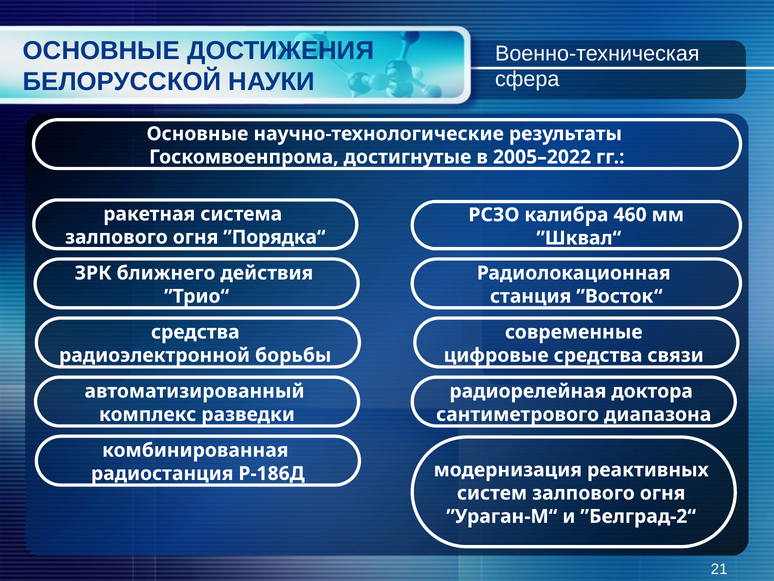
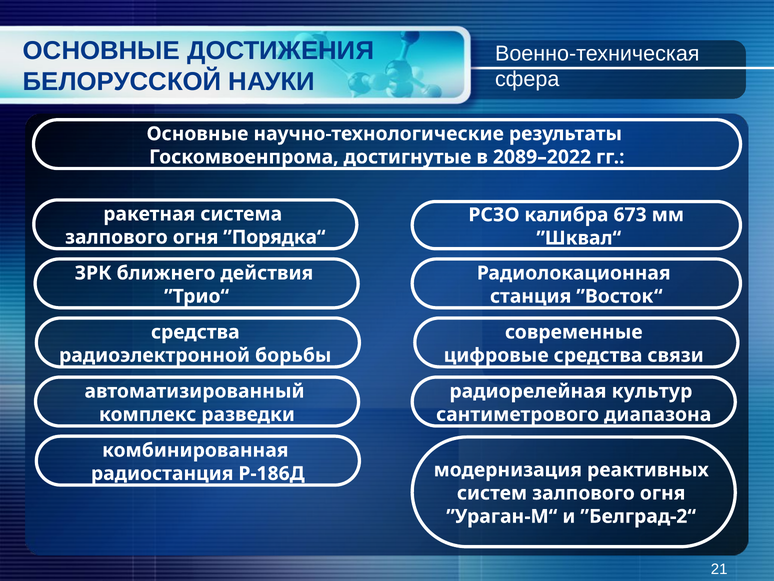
2005–2022: 2005–2022 -> 2089–2022
460: 460 -> 673
доктора: доктора -> культур
